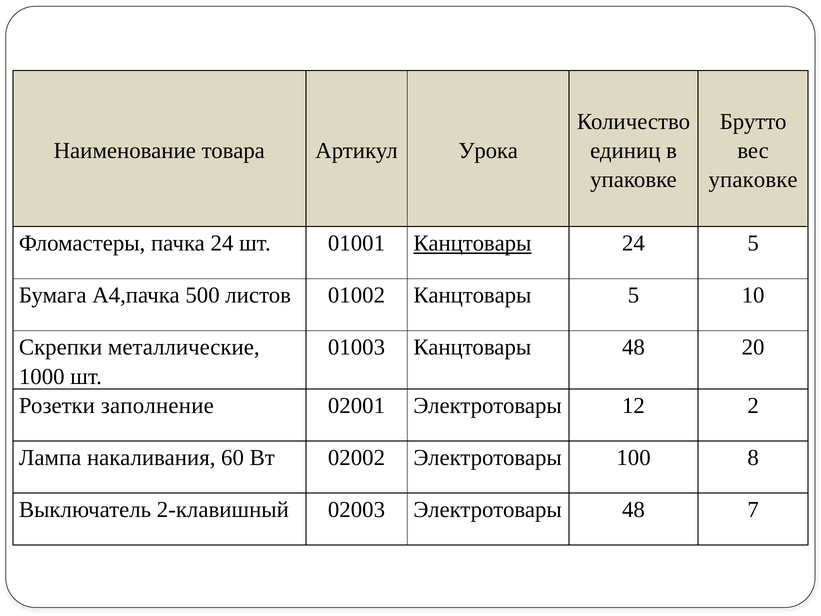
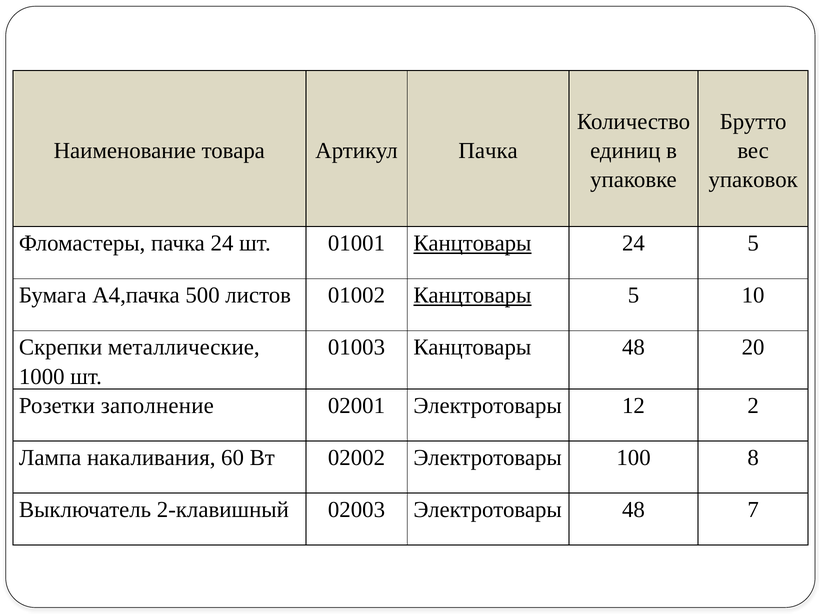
Артикул Урока: Урока -> Пачка
упаковке at (753, 180): упаковке -> упаковок
Канцтовары at (472, 295) underline: none -> present
